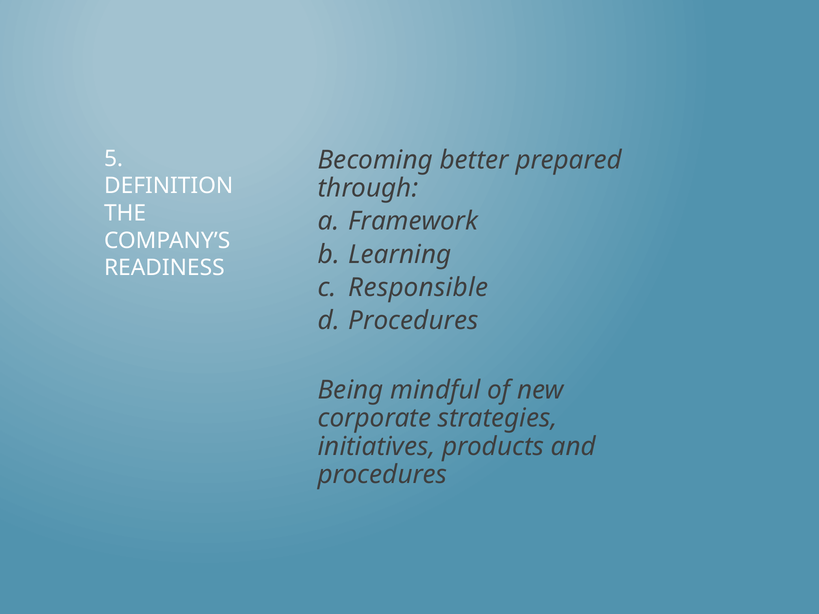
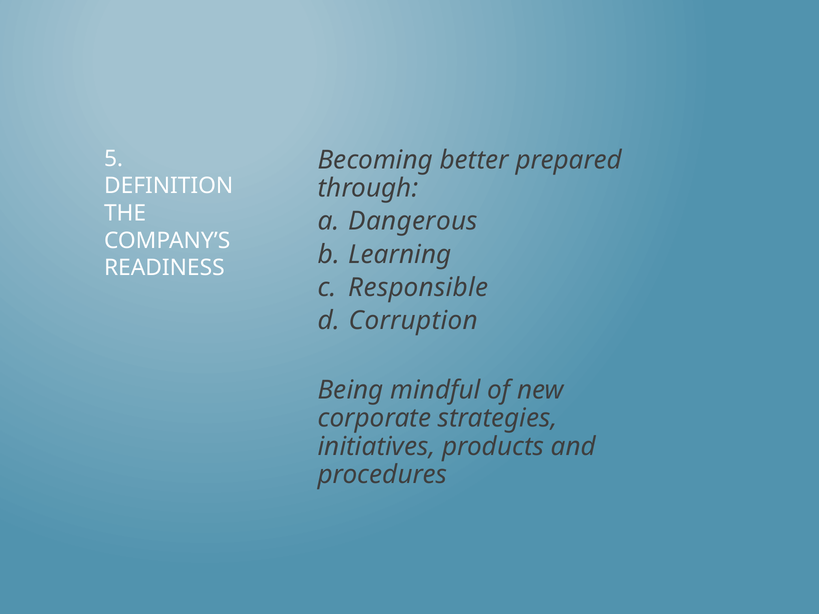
Framework: Framework -> Dangerous
Procedures at (413, 321): Procedures -> Corruption
